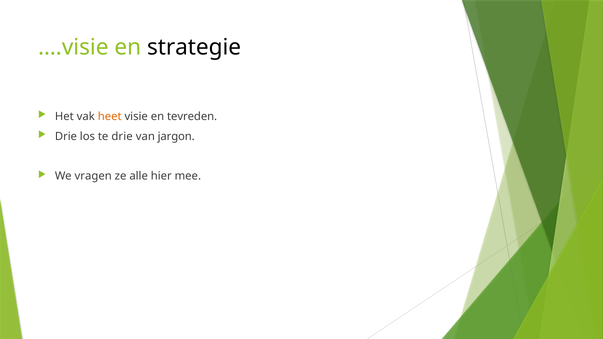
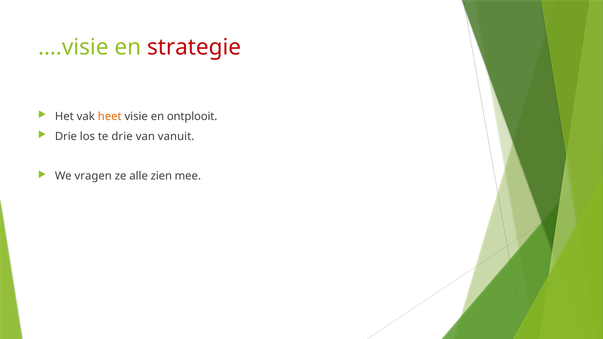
strategie colour: black -> red
tevreden: tevreden -> ontplooit
jargon: jargon -> vanuit
hier: hier -> zien
